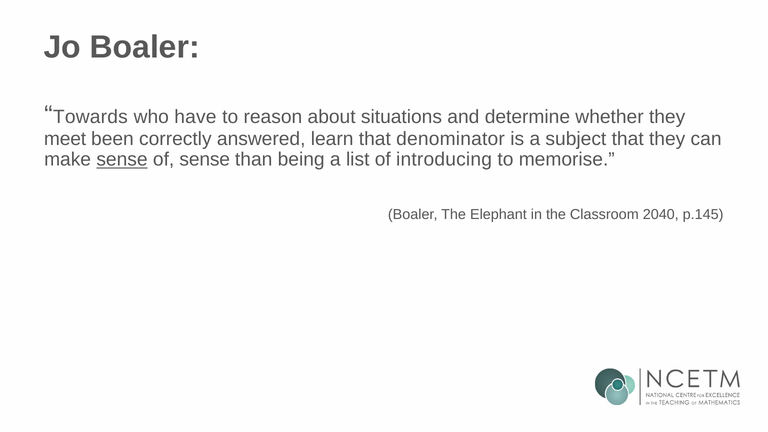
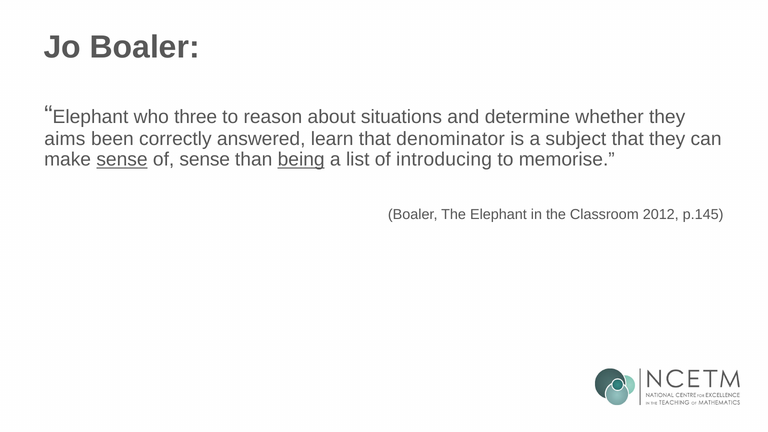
Towards at (90, 117): Towards -> Elephant
have: have -> three
meet: meet -> aims
being underline: none -> present
2040: 2040 -> 2012
